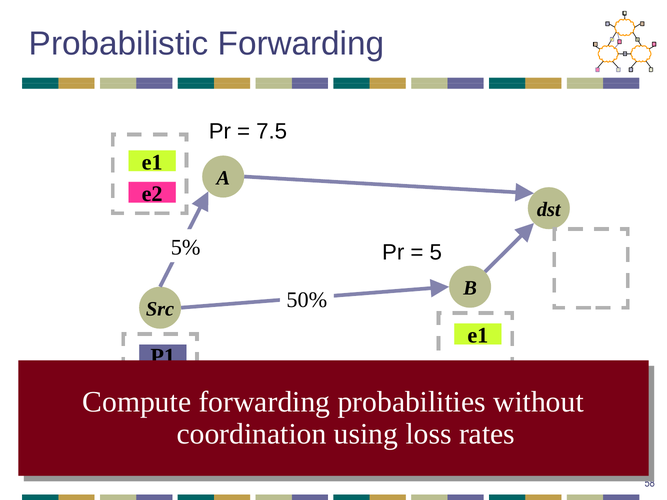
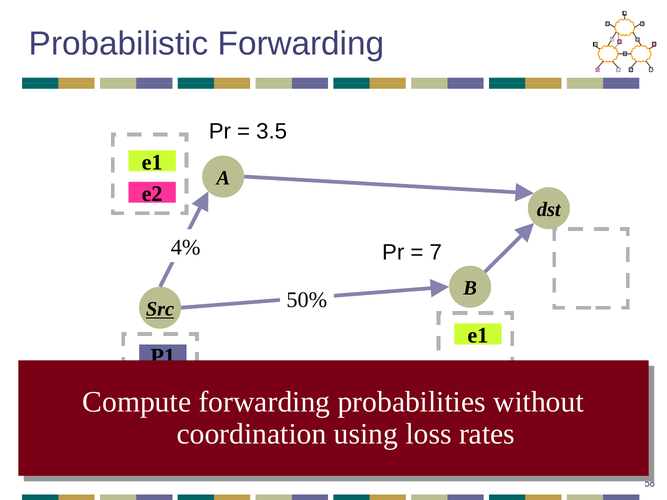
7.5: 7.5 -> 3.5
5%: 5% -> 4%
5: 5 -> 7
Src underline: none -> present
